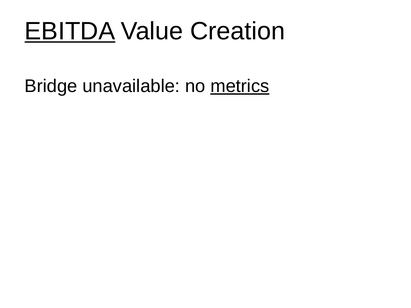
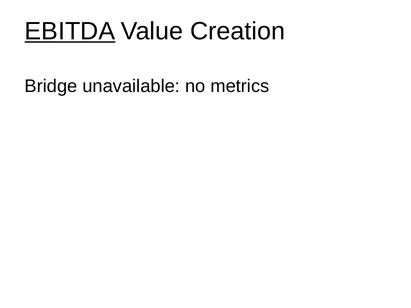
metrics underline: present -> none
